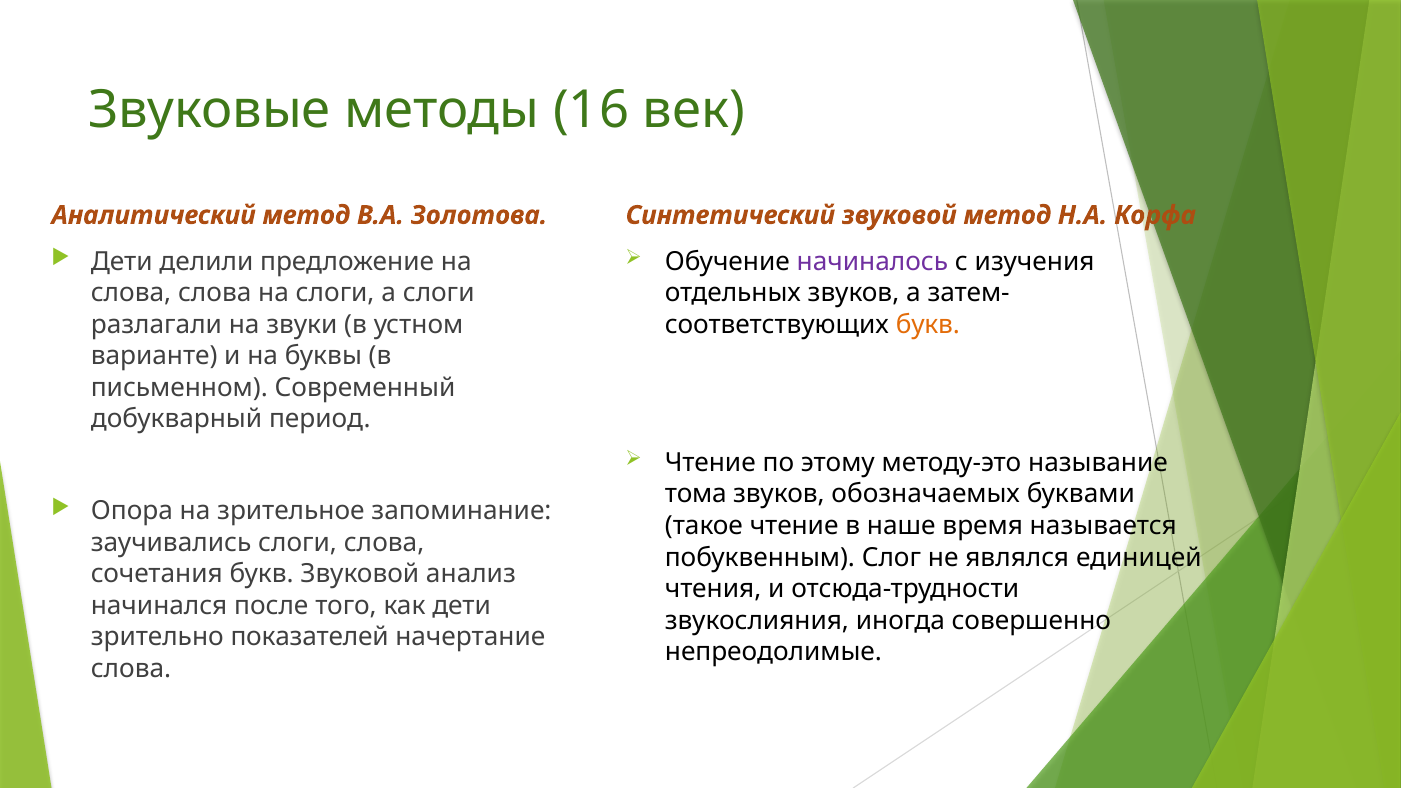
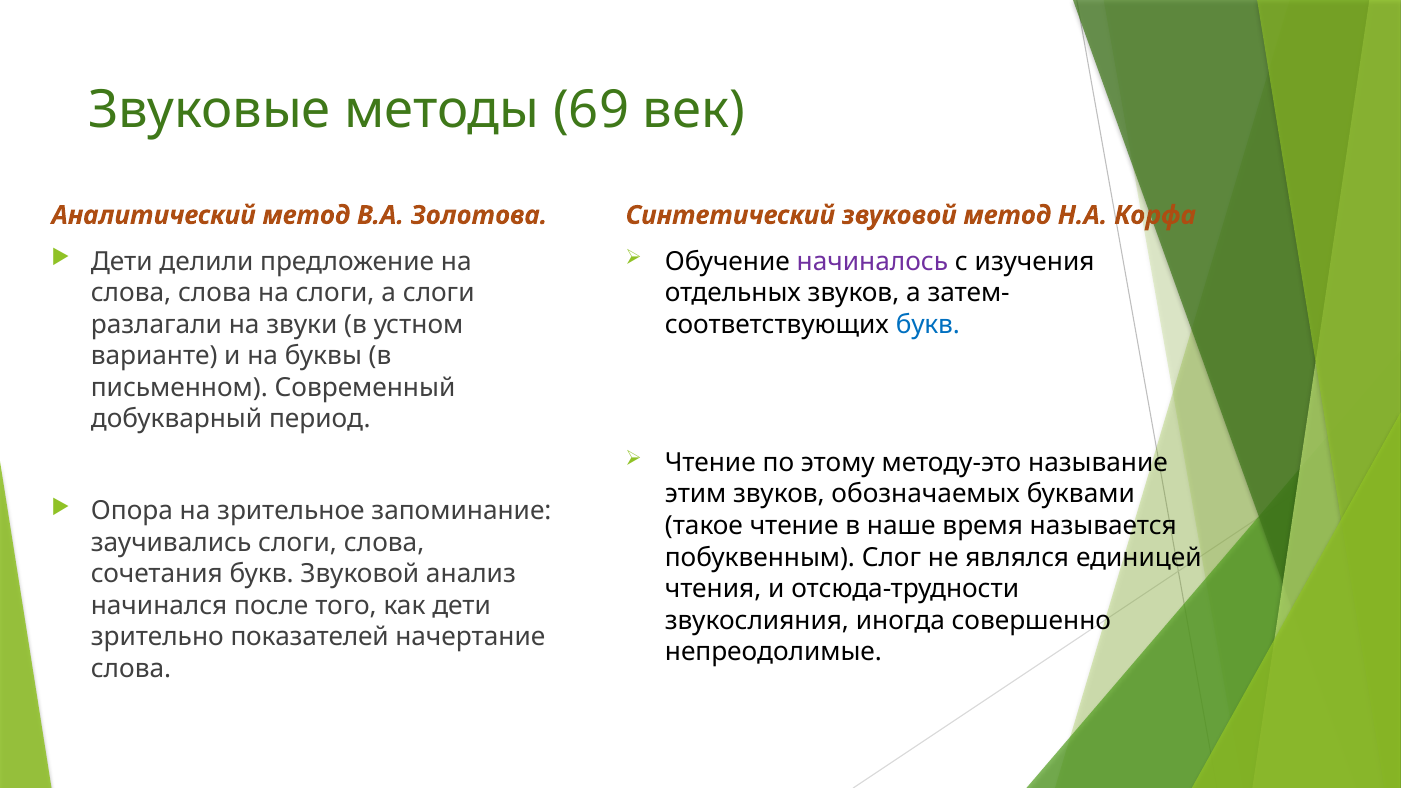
16: 16 -> 69
букв at (928, 324) colour: orange -> blue
тома: тома -> этим
